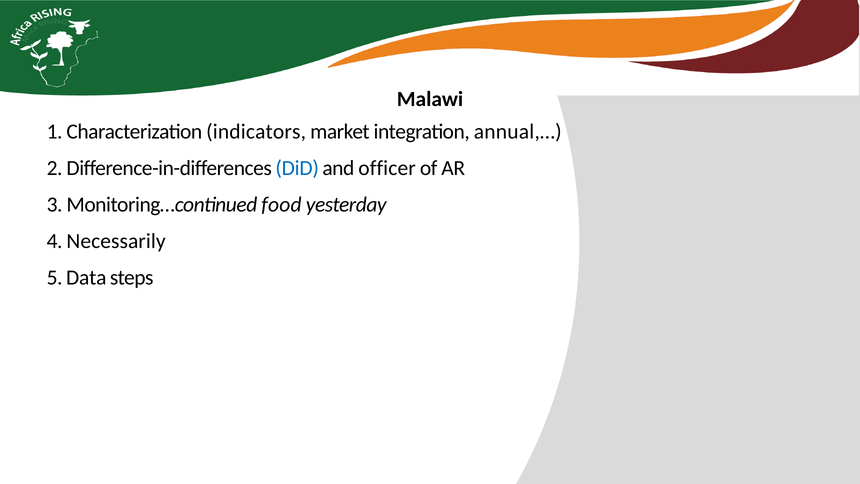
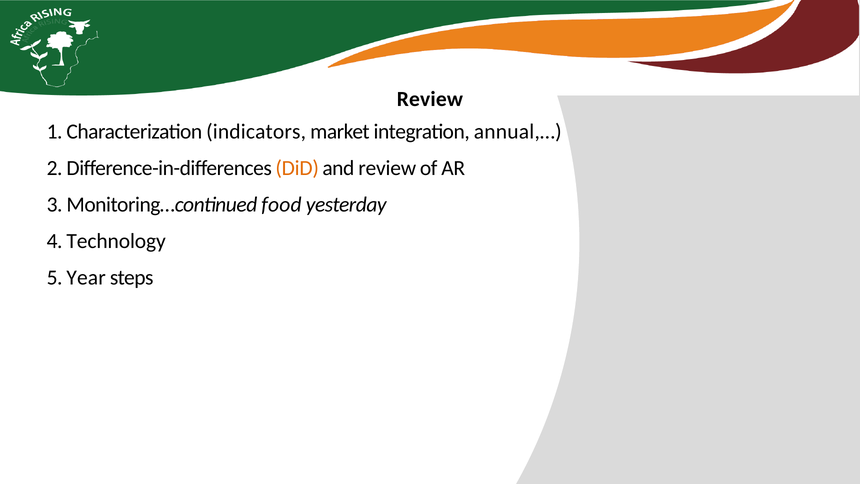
Malawi at (430, 99): Malawi -> Review
DiD colour: blue -> orange
and officer: officer -> review
Necessarily: Necessarily -> Technology
Data: Data -> Year
